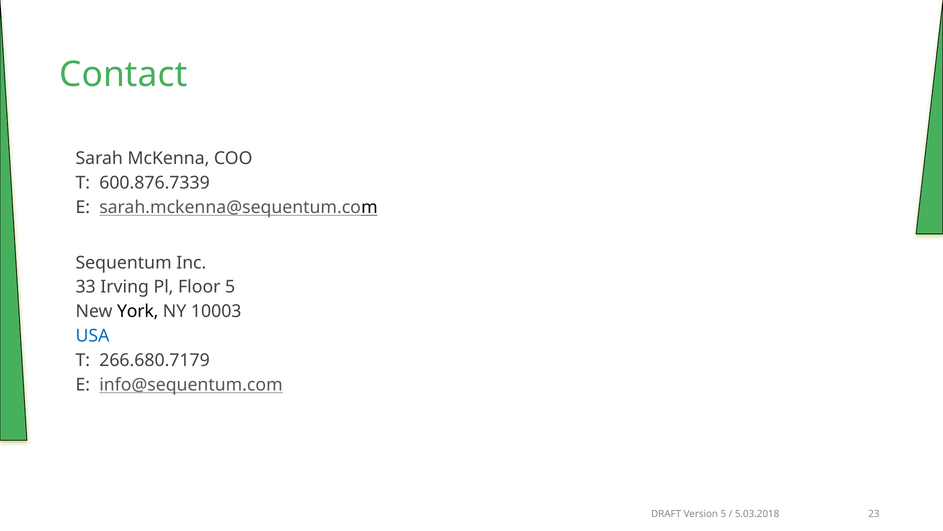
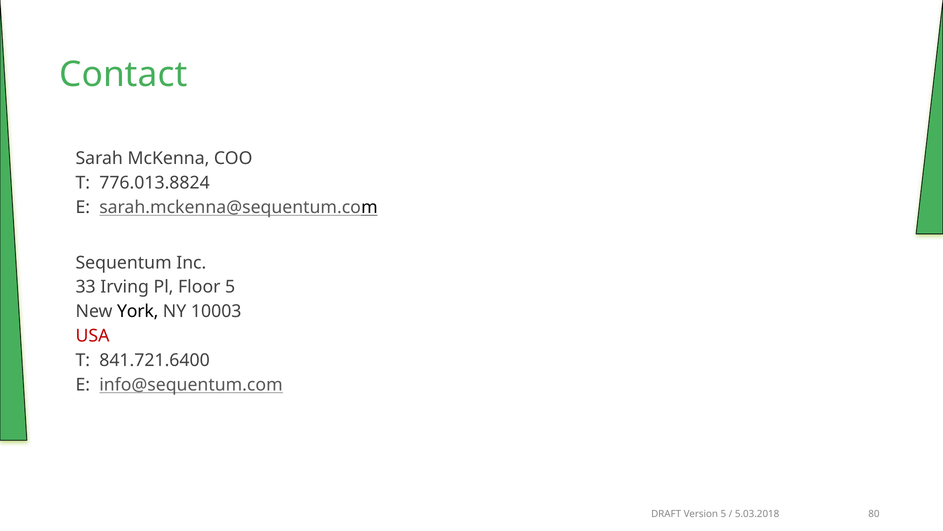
600.876.7339: 600.876.7339 -> 776.013.8824
USA colour: blue -> red
266.680.7179: 266.680.7179 -> 841.721.6400
23: 23 -> 80
